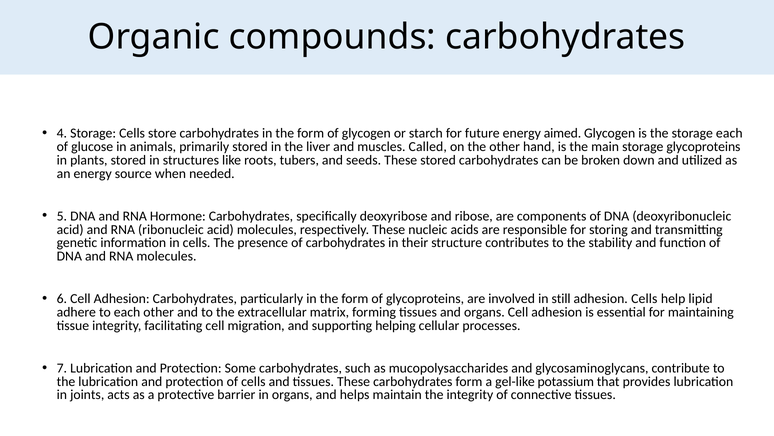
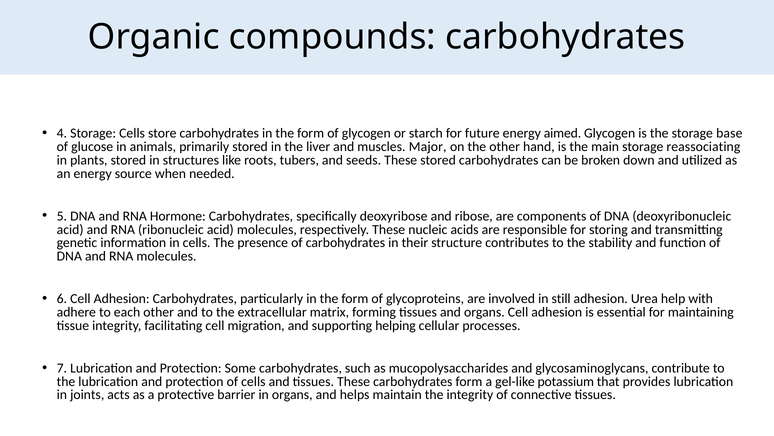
storage each: each -> base
Called: Called -> Major
storage glycoproteins: glycoproteins -> reassociating
adhesion Cells: Cells -> Urea
lipid: lipid -> with
